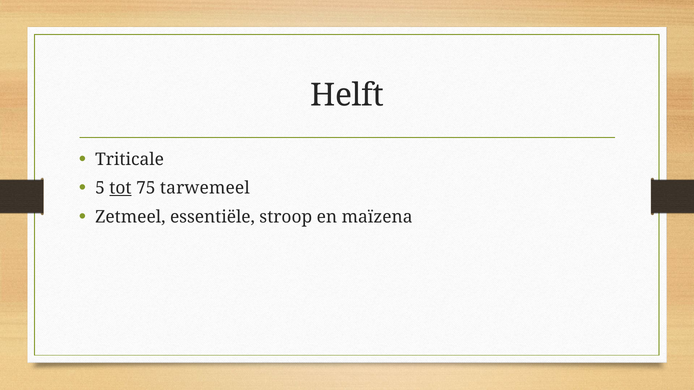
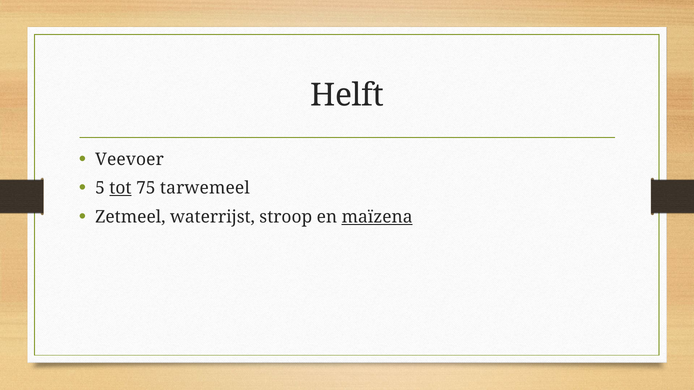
Triticale: Triticale -> Veevoer
essentiële: essentiële -> waterrijst
maïzena underline: none -> present
